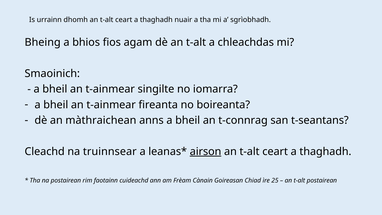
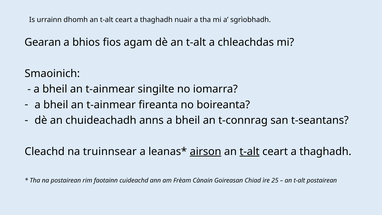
Bheing: Bheing -> Gearan
màthraichean: màthraichean -> chuideachadh
t-alt at (250, 151) underline: none -> present
